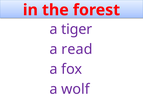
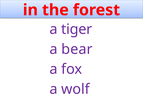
read: read -> bear
